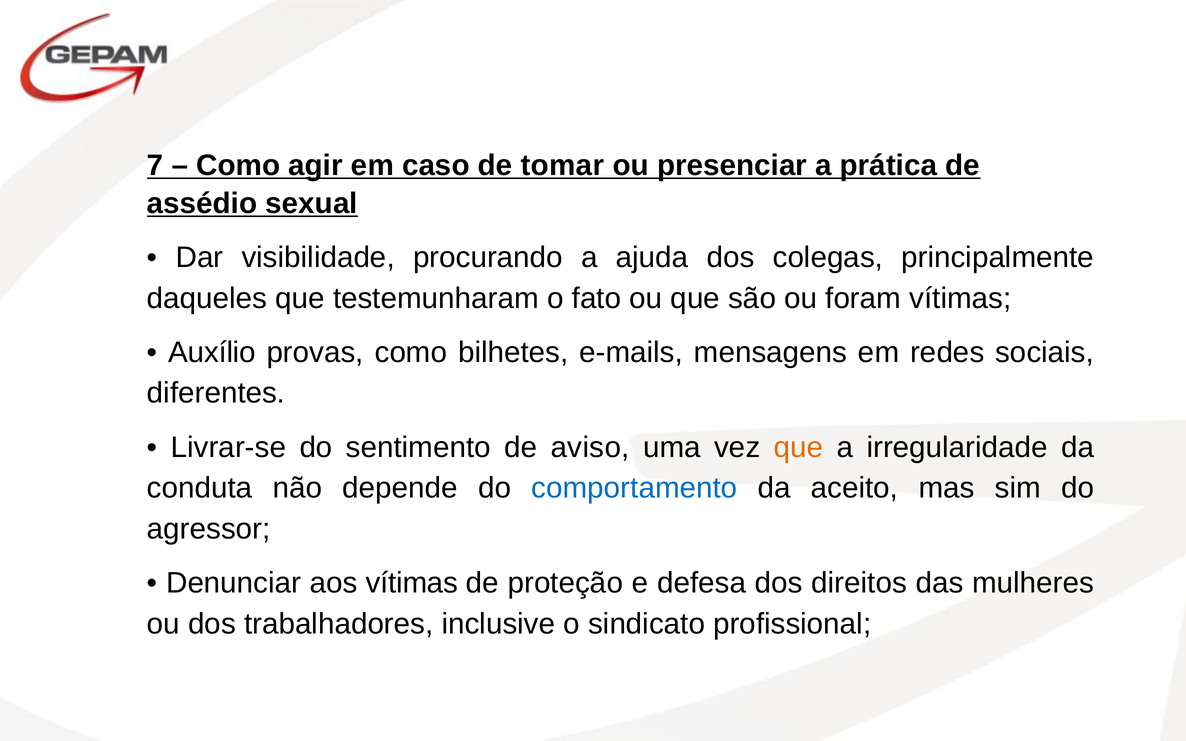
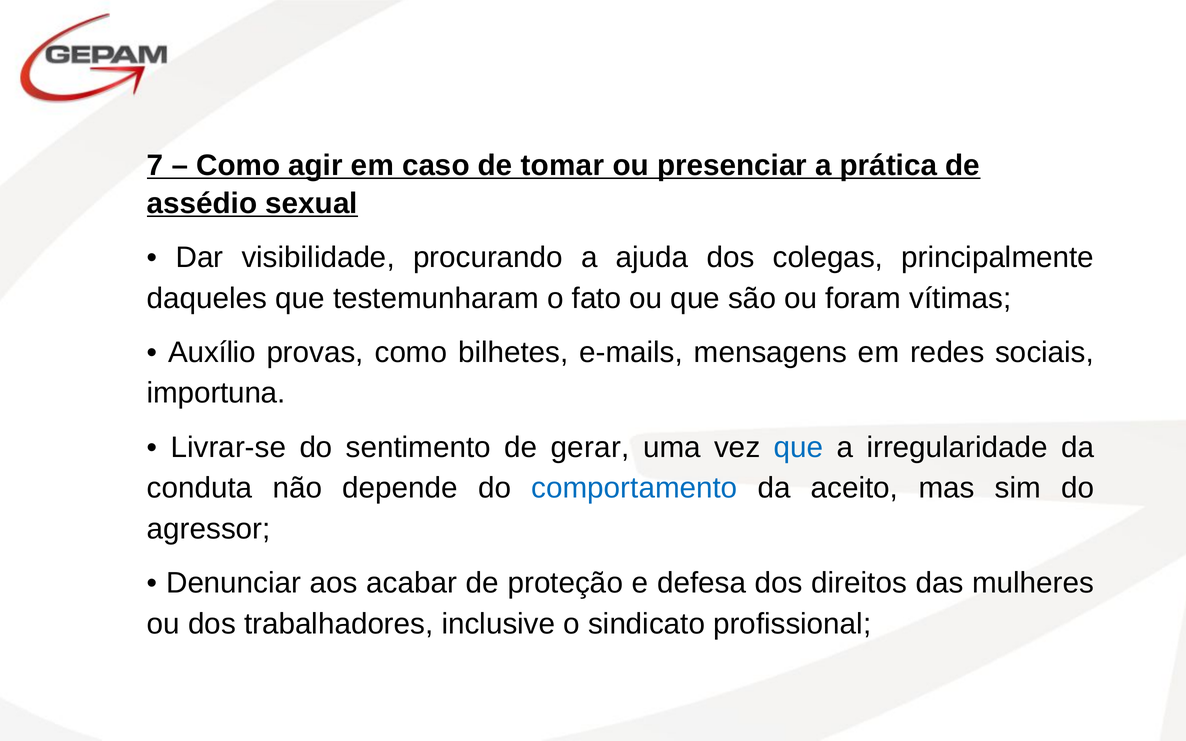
diferentes: diferentes -> importuna
aviso: aviso -> gerar
que at (799, 447) colour: orange -> blue
aos vítimas: vítimas -> acabar
